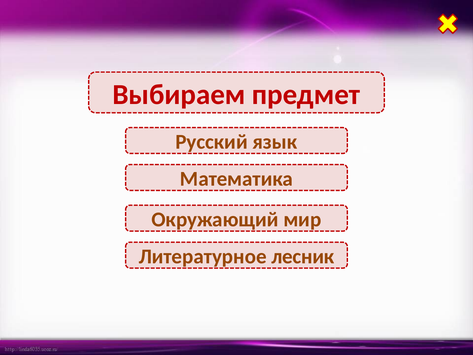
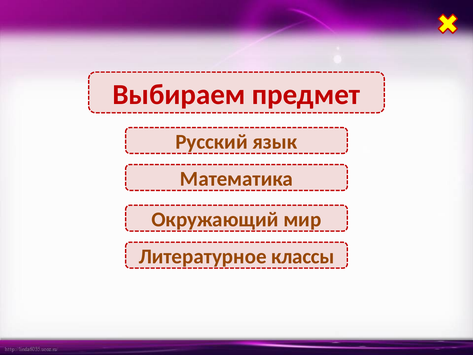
лесник: лесник -> классы
